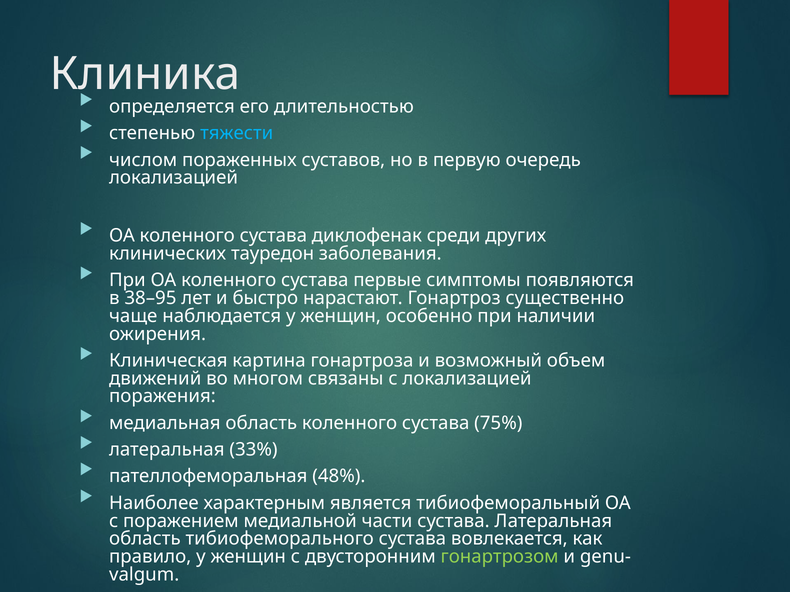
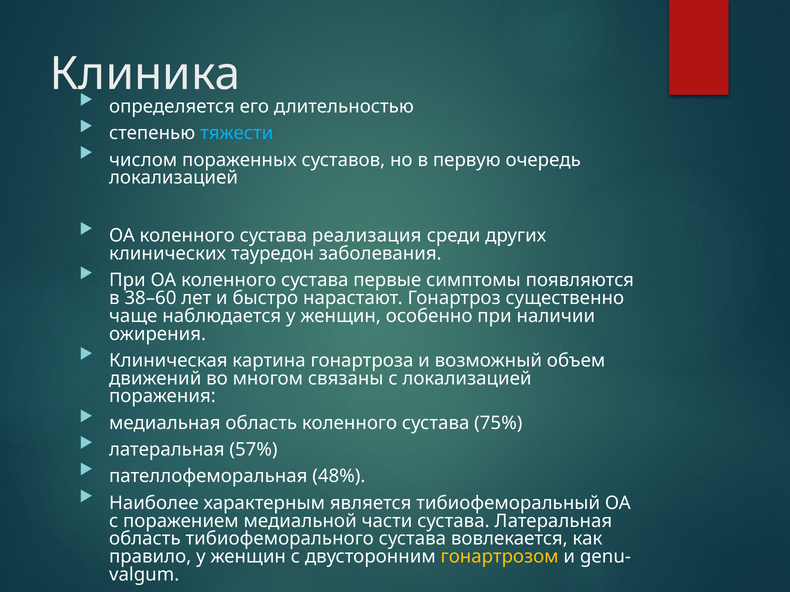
диклофенак: диклофенак -> реализация
38–95: 38–95 -> 38–60
33%: 33% -> 57%
гонартрозом colour: light green -> yellow
